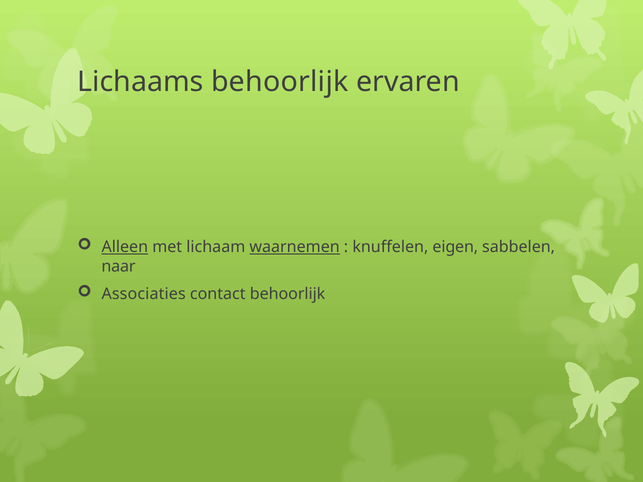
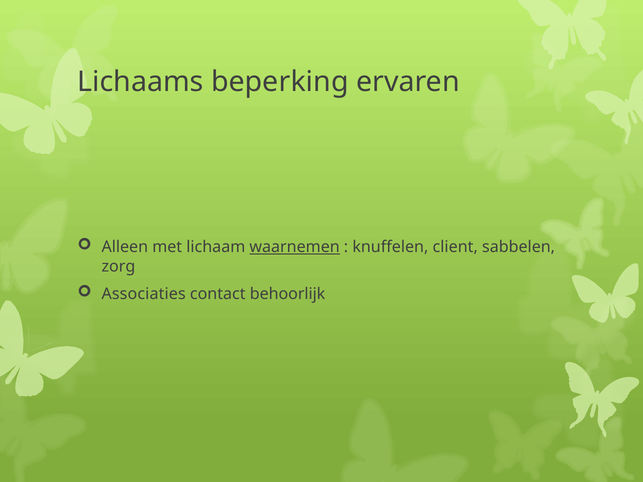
Lichaams behoorlijk: behoorlijk -> beperking
Alleen underline: present -> none
eigen: eigen -> client
naar: naar -> zorg
